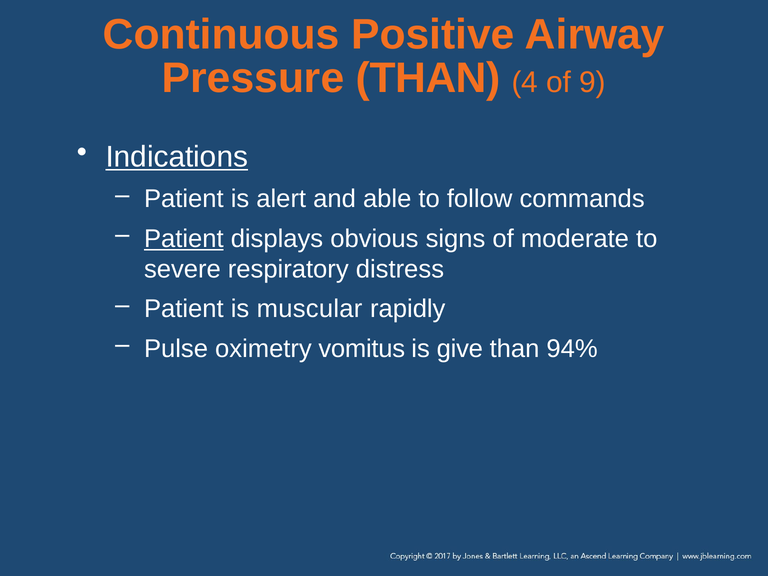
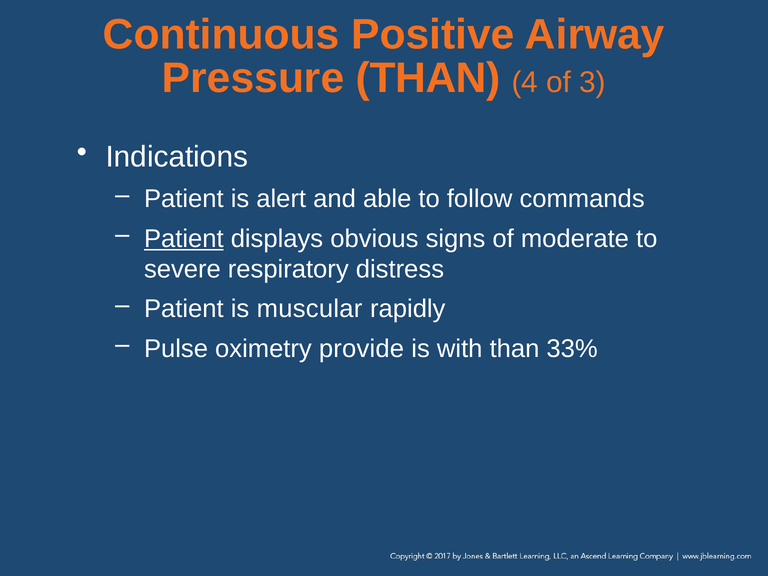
9: 9 -> 3
Indications underline: present -> none
vomitus: vomitus -> provide
give: give -> with
94%: 94% -> 33%
